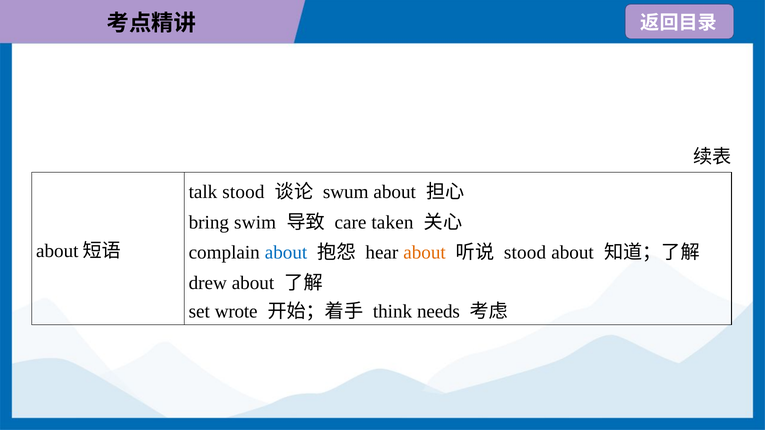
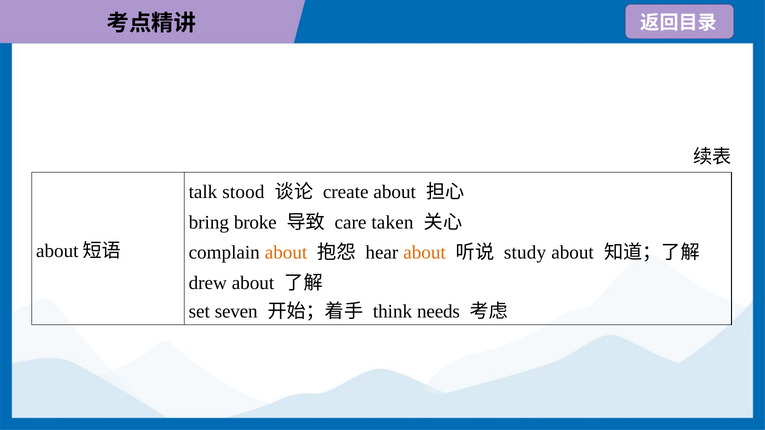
swum: swum -> create
swim: swim -> broke
about at (286, 253) colour: blue -> orange
stood at (525, 253): stood -> study
wrote: wrote -> seven
